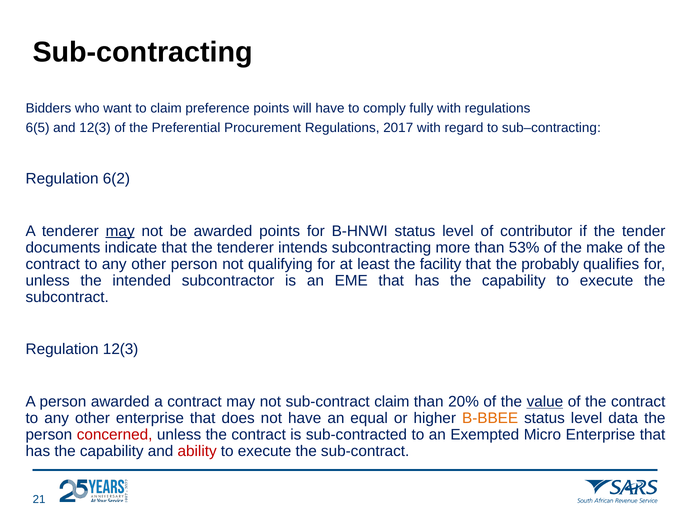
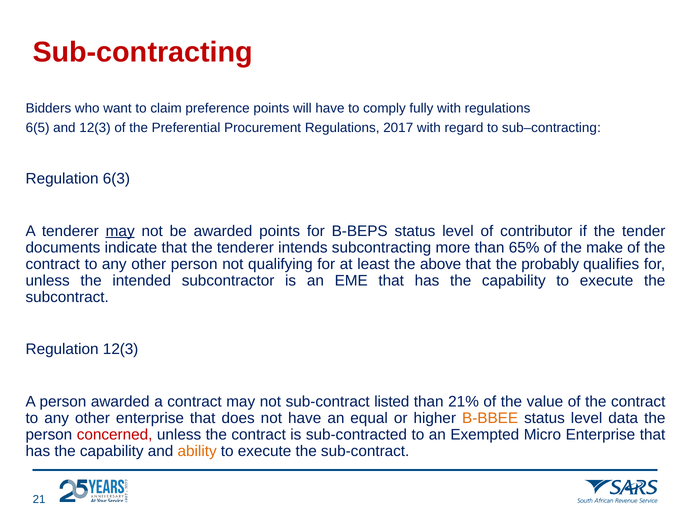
Sub-contracting colour: black -> red
6(2: 6(2 -> 6(3
B-HNWI: B-HNWI -> B-BEPS
53%: 53% -> 65%
facility: facility -> above
sub-contract claim: claim -> listed
20%: 20% -> 21%
value underline: present -> none
ability colour: red -> orange
